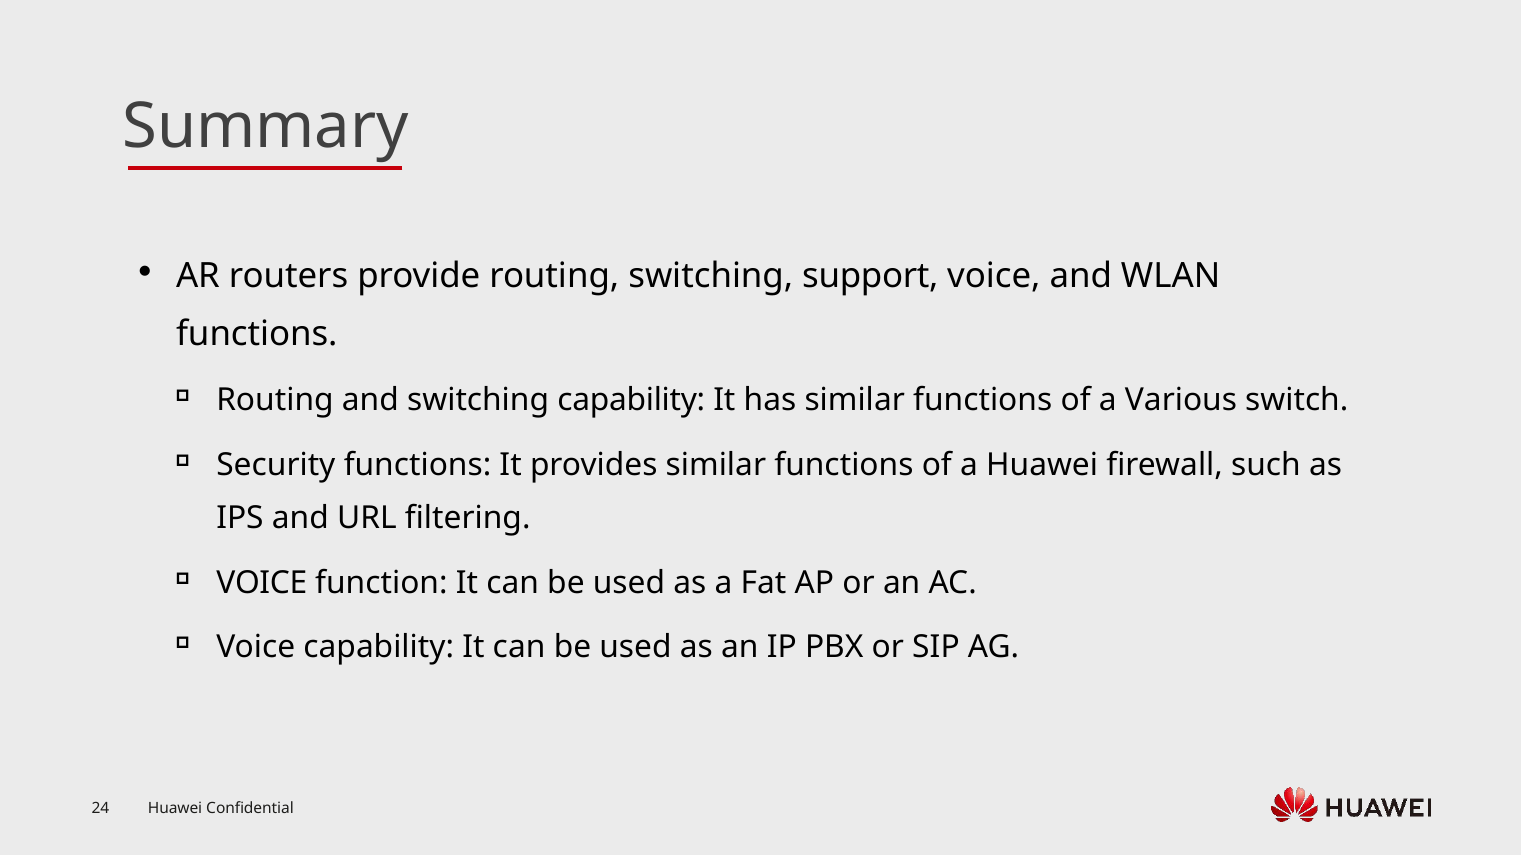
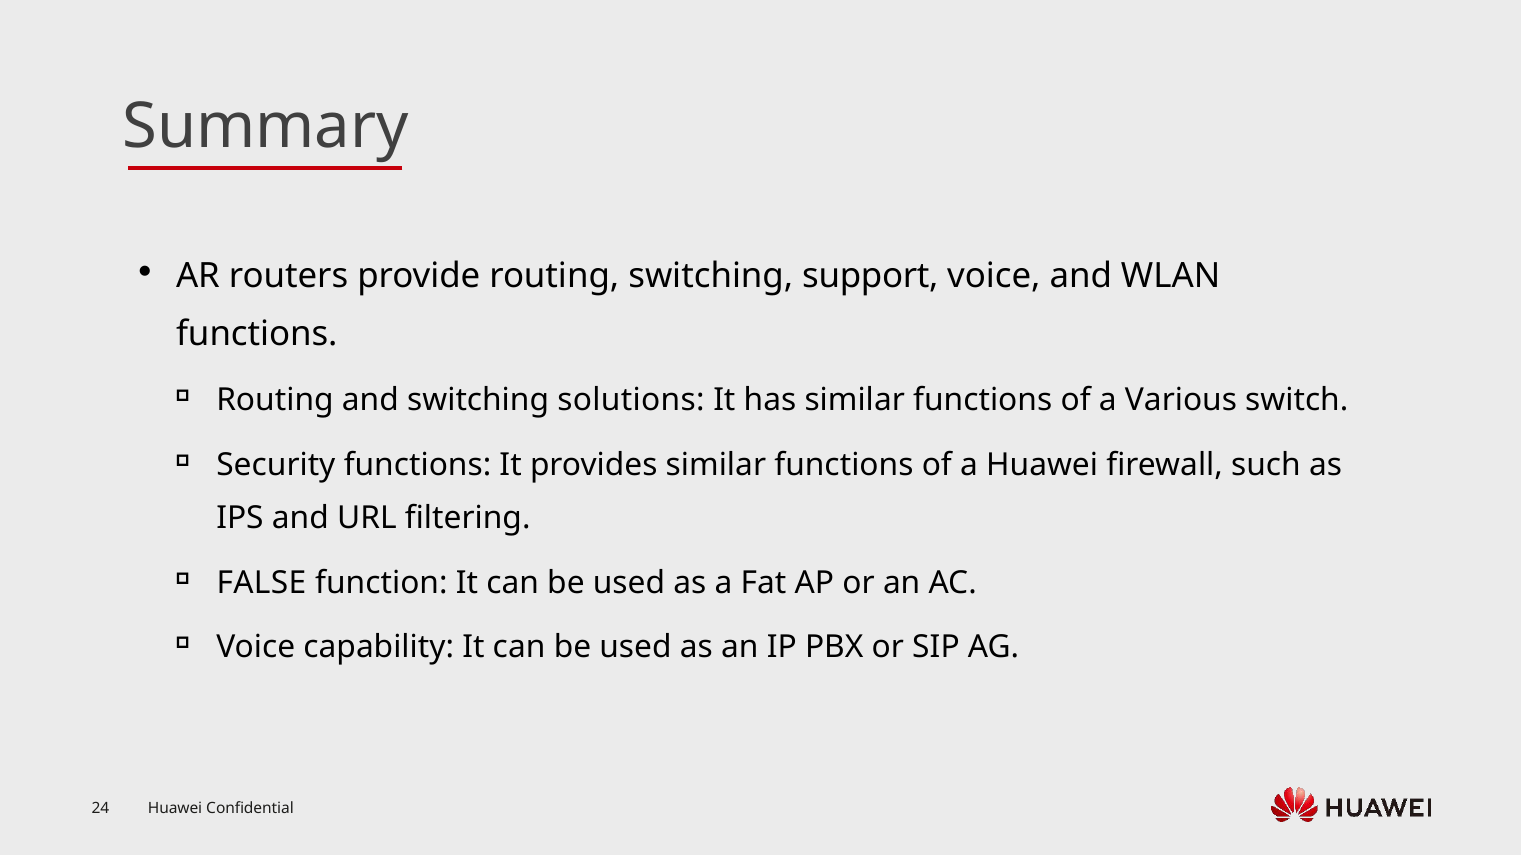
switching capability: capability -> solutions
VOICE at (262, 583): VOICE -> FALSE
